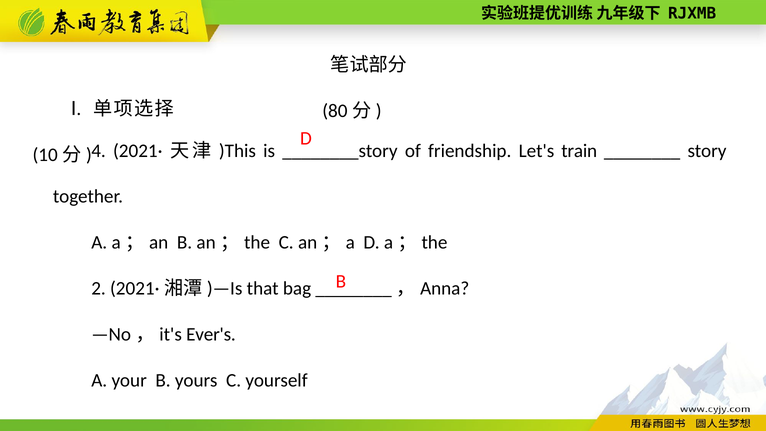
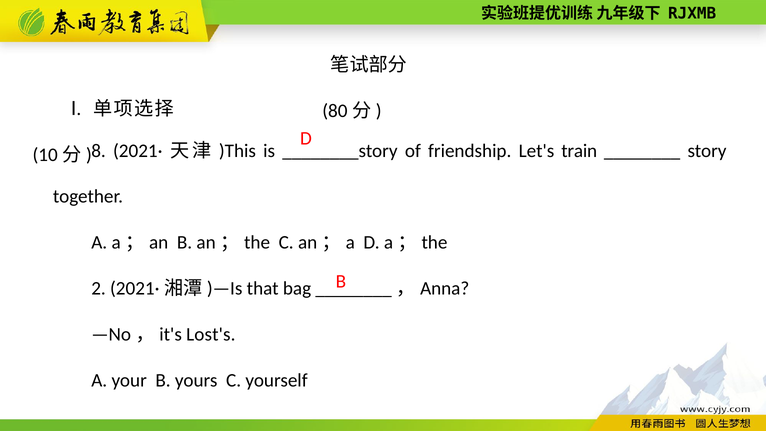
4: 4 -> 8
Ever's: Ever's -> Lost's
